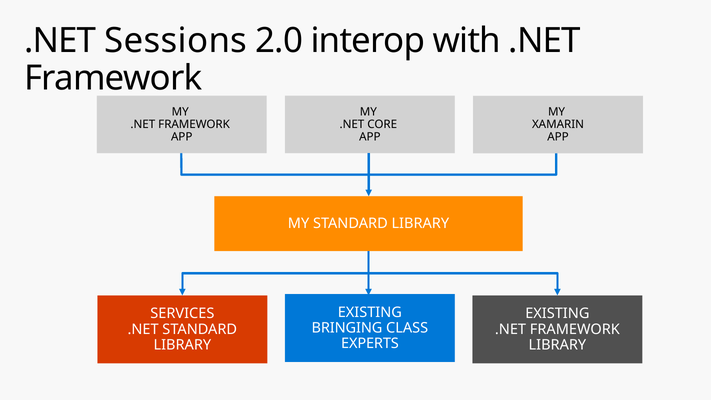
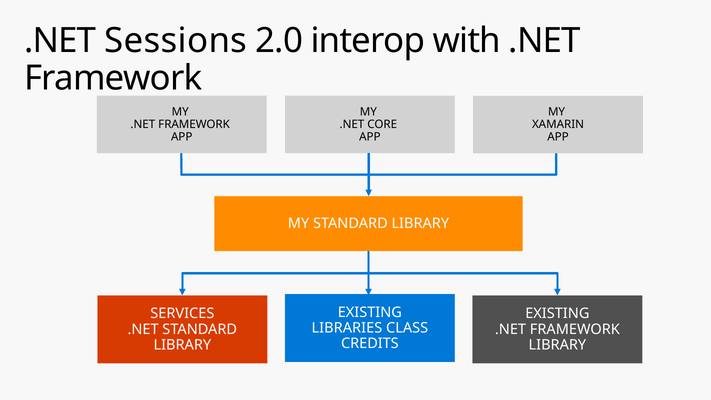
BRINGING: BRINGING -> LIBRARIES
EXPERTS: EXPERTS -> CREDITS
